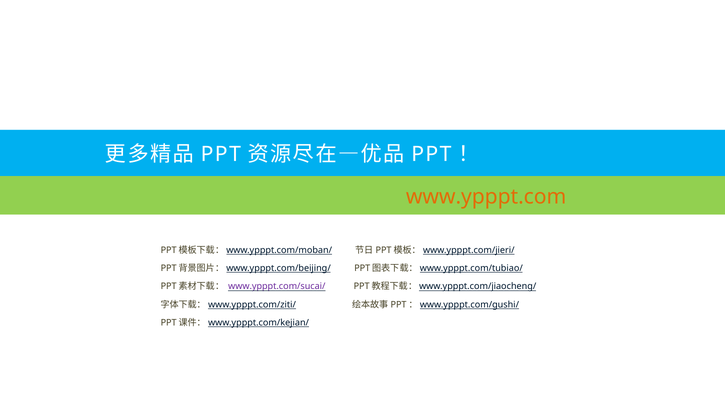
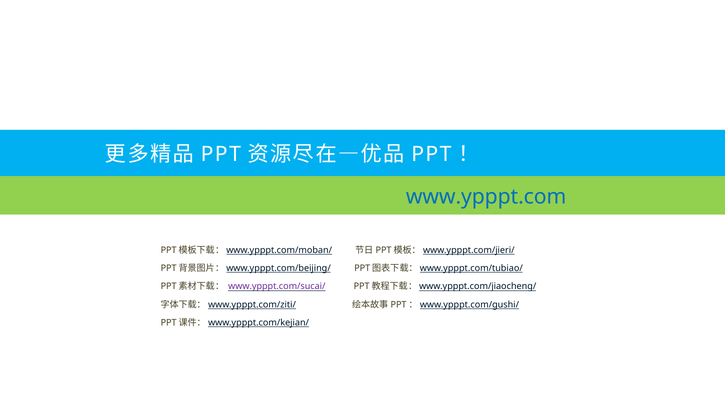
www.ypppt.com colour: orange -> blue
